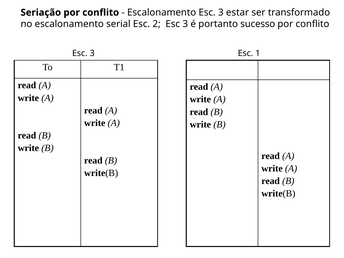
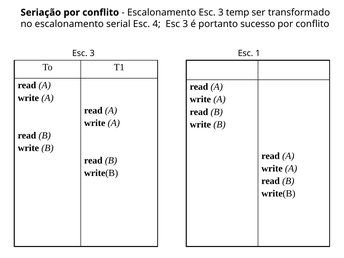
estar: estar -> temp
2: 2 -> 4
